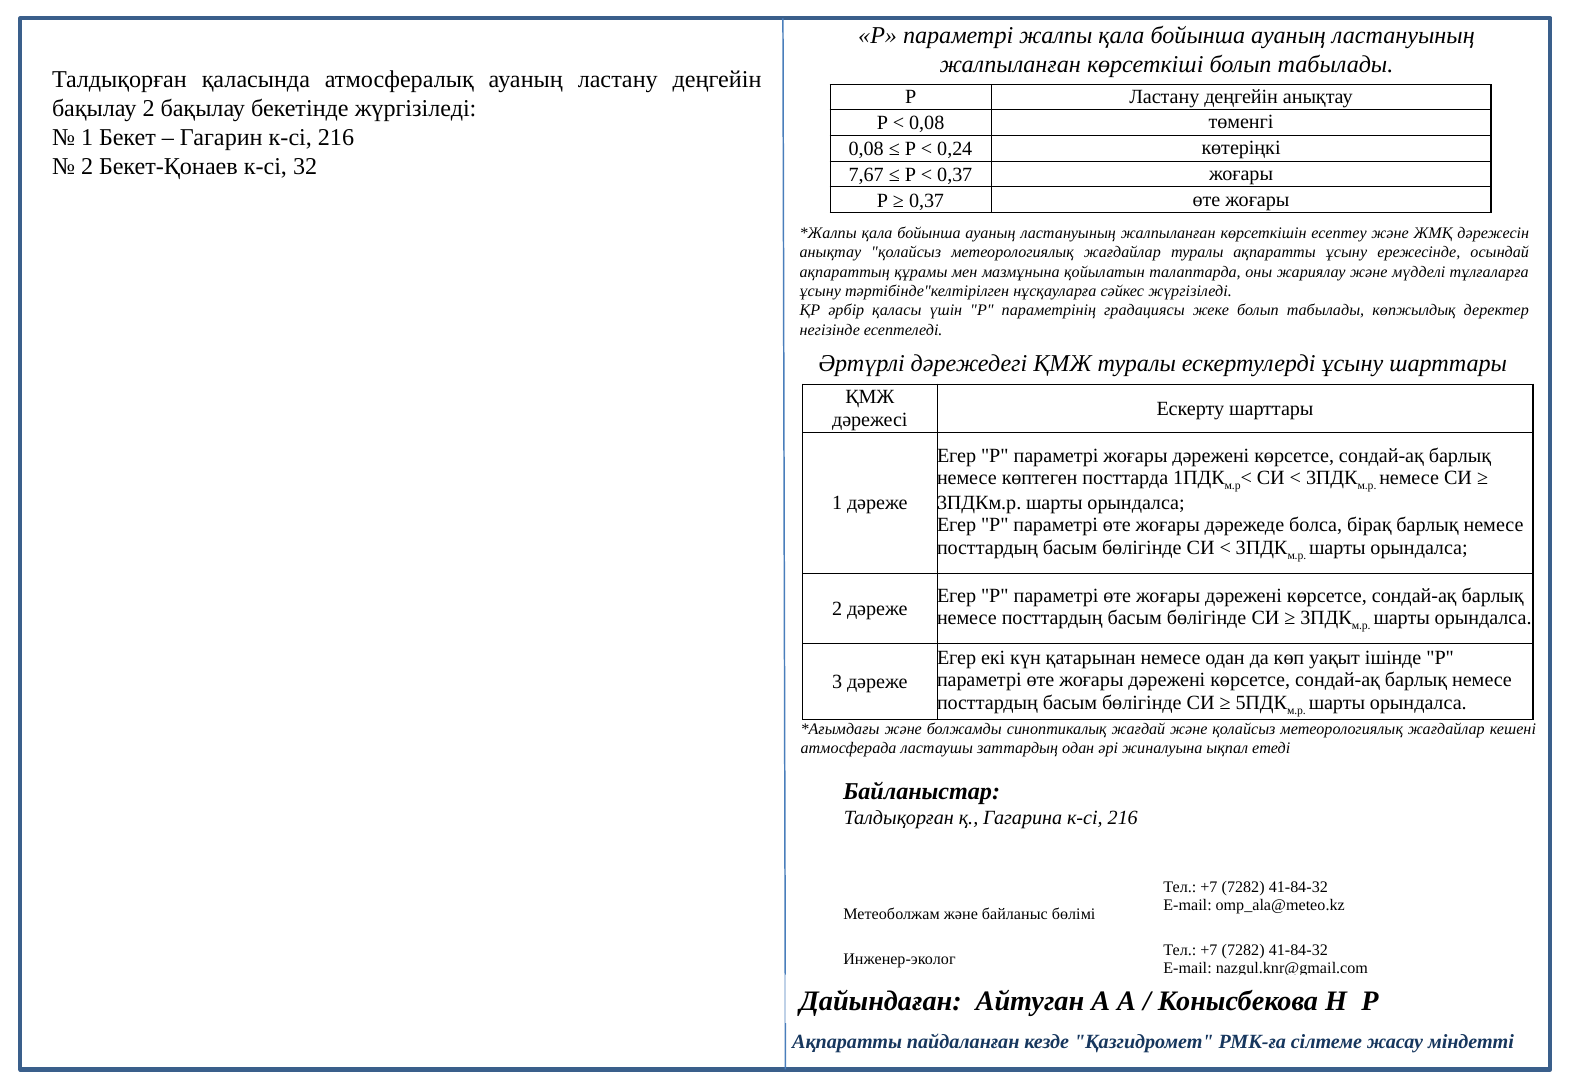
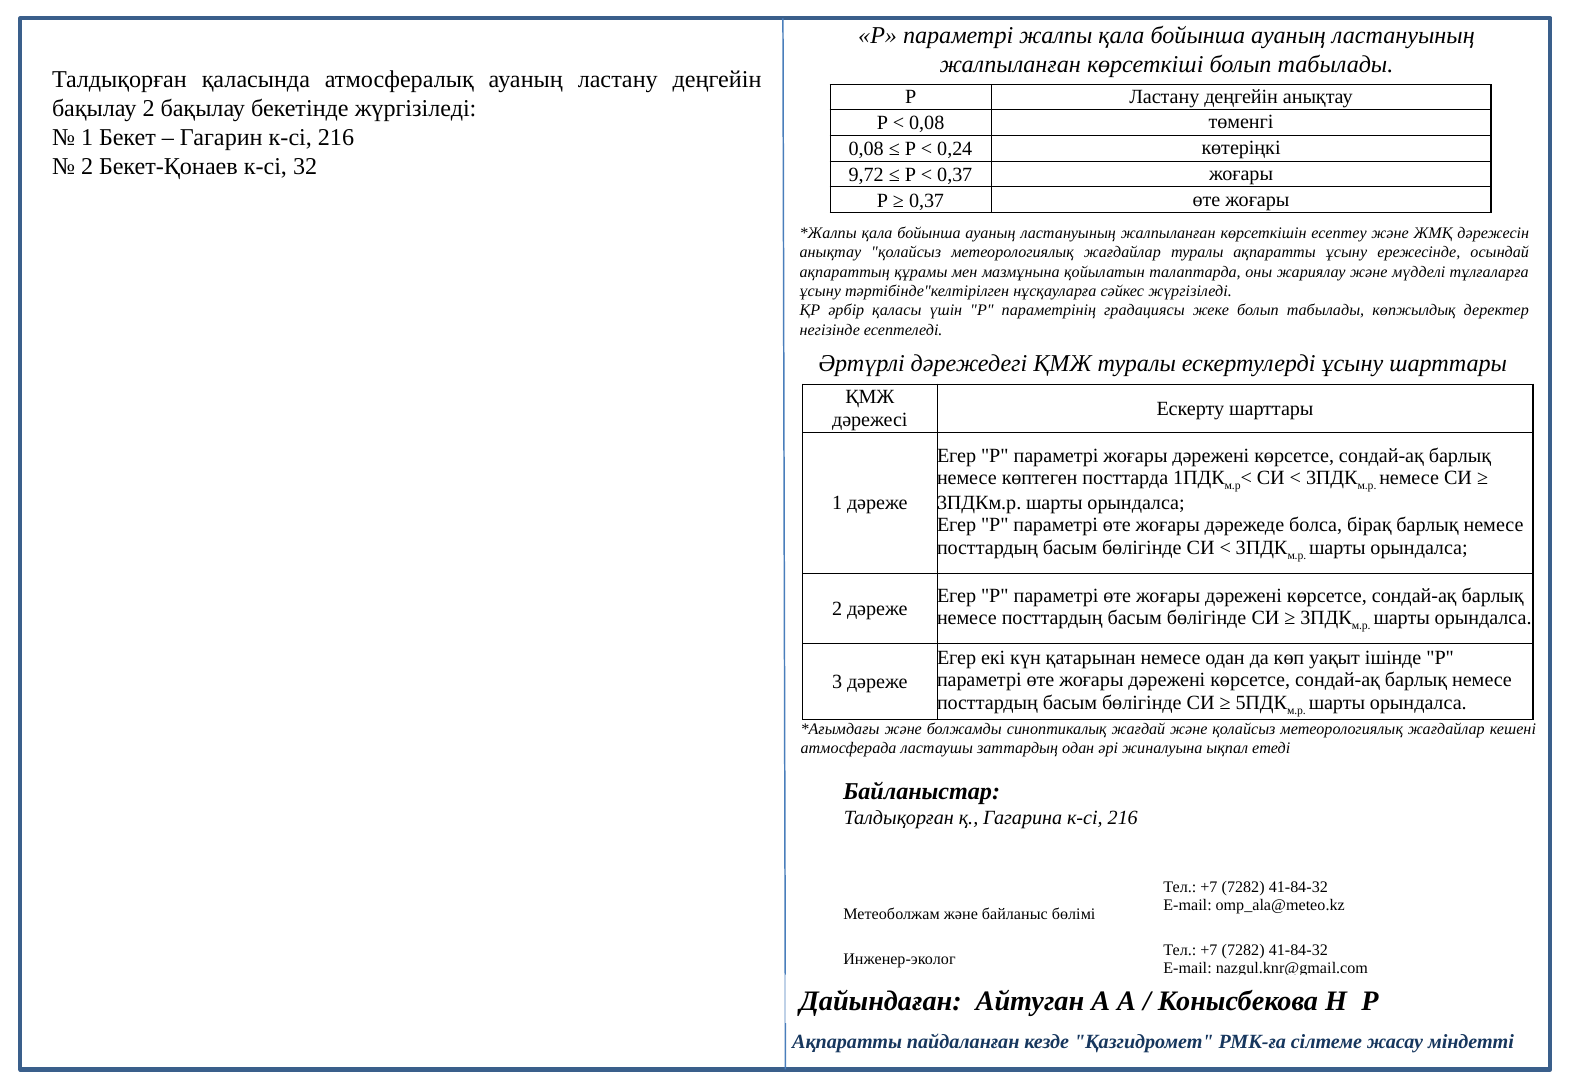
7,67: 7,67 -> 9,72
